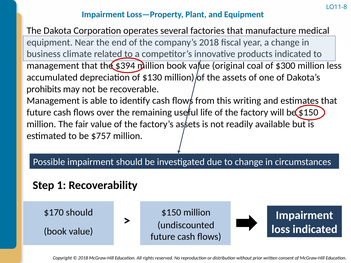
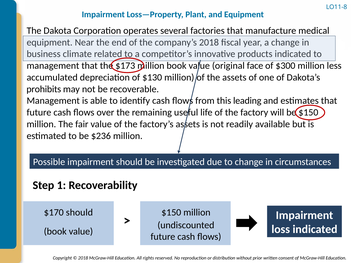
$394: $394 -> $173
coal: coal -> face
writing: writing -> leading
$757: $757 -> $236
